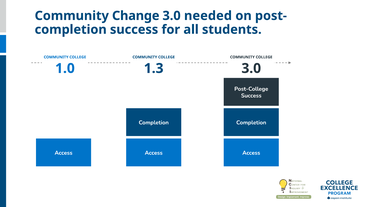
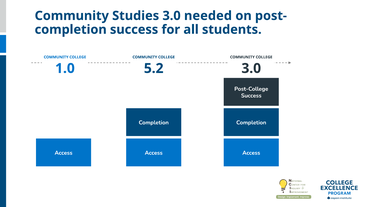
Change: Change -> Studies
1.3: 1.3 -> 5.2
